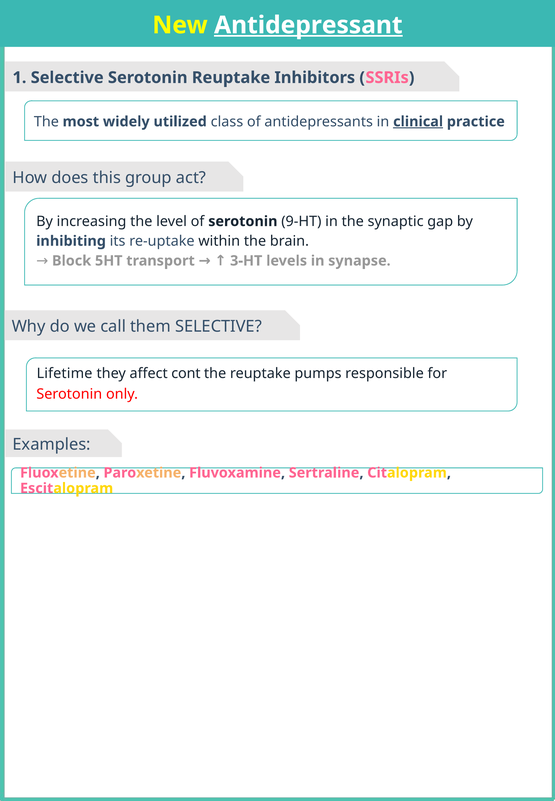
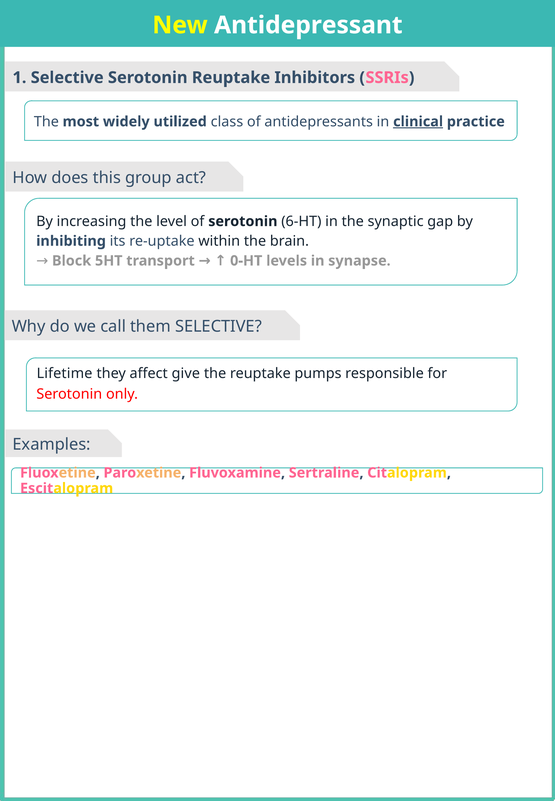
Antidepressant underline: present -> none
9-HT: 9-HT -> 6-HT
3-HT: 3-HT -> 0-HT
cont: cont -> give
